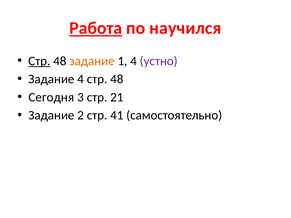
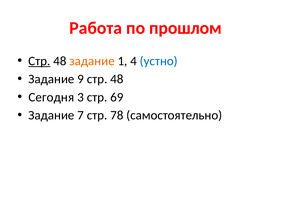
Работа underline: present -> none
научился: научился -> прошлом
устно colour: purple -> blue
Задание 4: 4 -> 9
21: 21 -> 69
2: 2 -> 7
41: 41 -> 78
